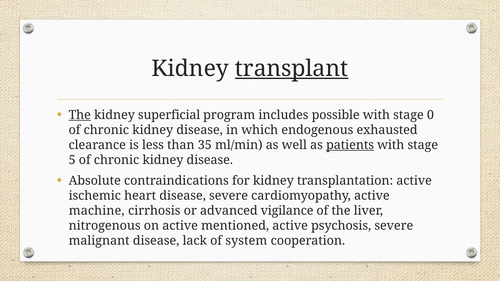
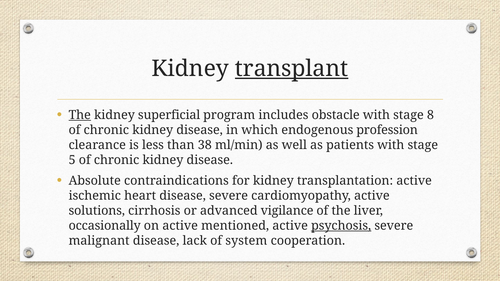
possible: possible -> obstacle
0: 0 -> 8
exhausted: exhausted -> profession
35: 35 -> 38
patients underline: present -> none
machine: machine -> solutions
nitrogenous: nitrogenous -> occasionally
psychosis underline: none -> present
